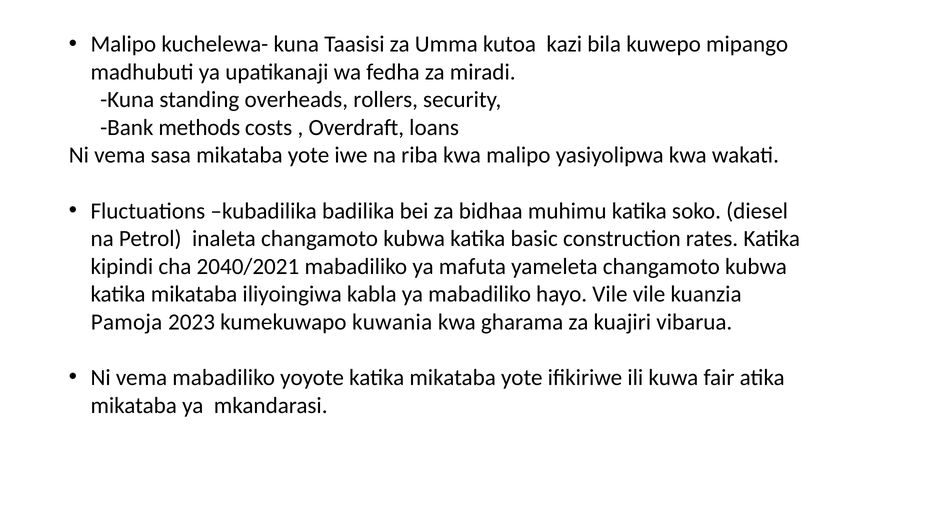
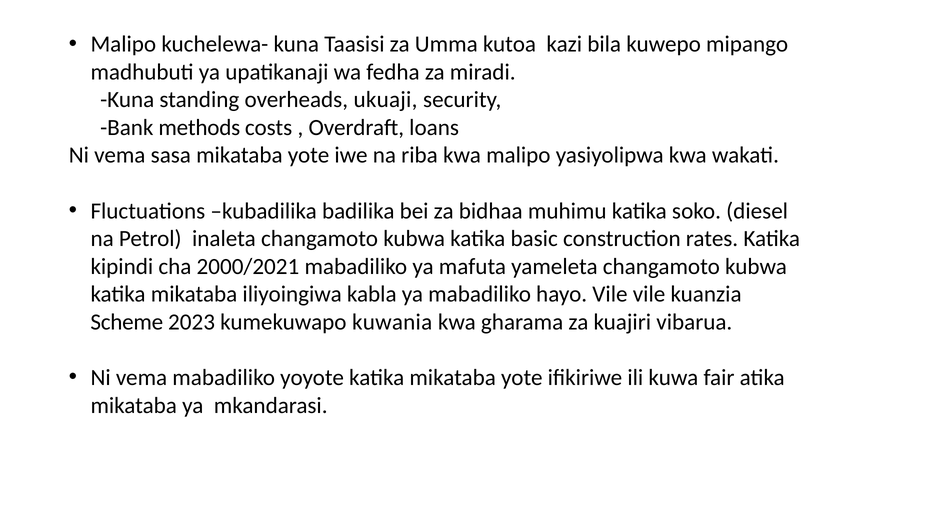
rollers: rollers -> ukuaji
2040/2021: 2040/2021 -> 2000/2021
Pamoja: Pamoja -> Scheme
